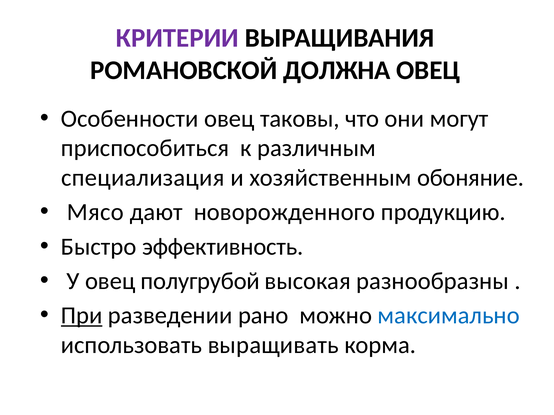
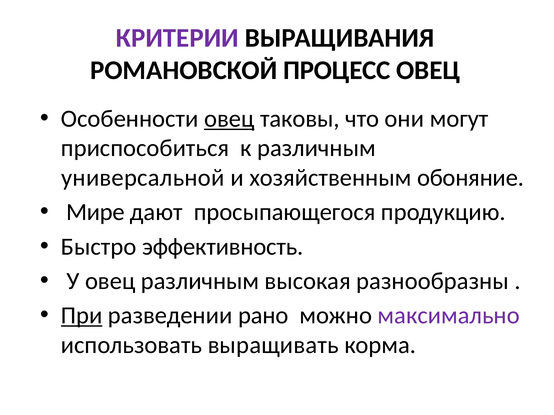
ДОЛЖНА: ДОЛЖНА -> ПРОЦЕСС
овец at (229, 119) underline: none -> present
специализация: специализация -> универсальной
Мясо: Мясо -> Мире
новорожденного: новорожденного -> просыпающегося
овец полугрубой: полугрубой -> различным
максимально colour: blue -> purple
